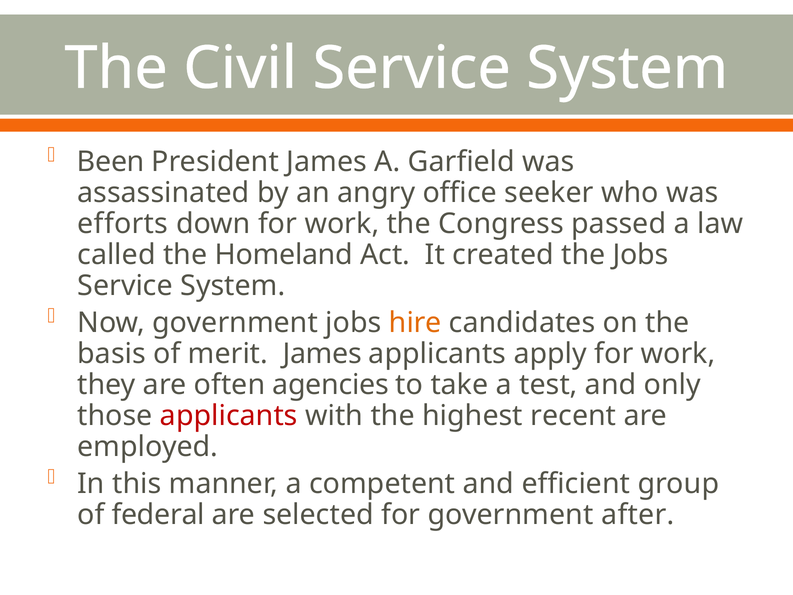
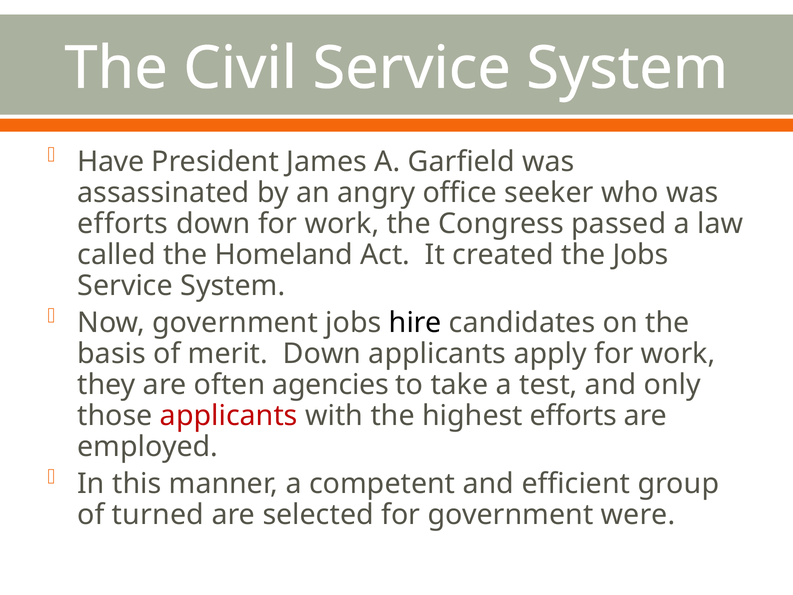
Been: Been -> Have
hire colour: orange -> black
merit James: James -> Down
highest recent: recent -> efforts
federal: federal -> turned
after: after -> were
